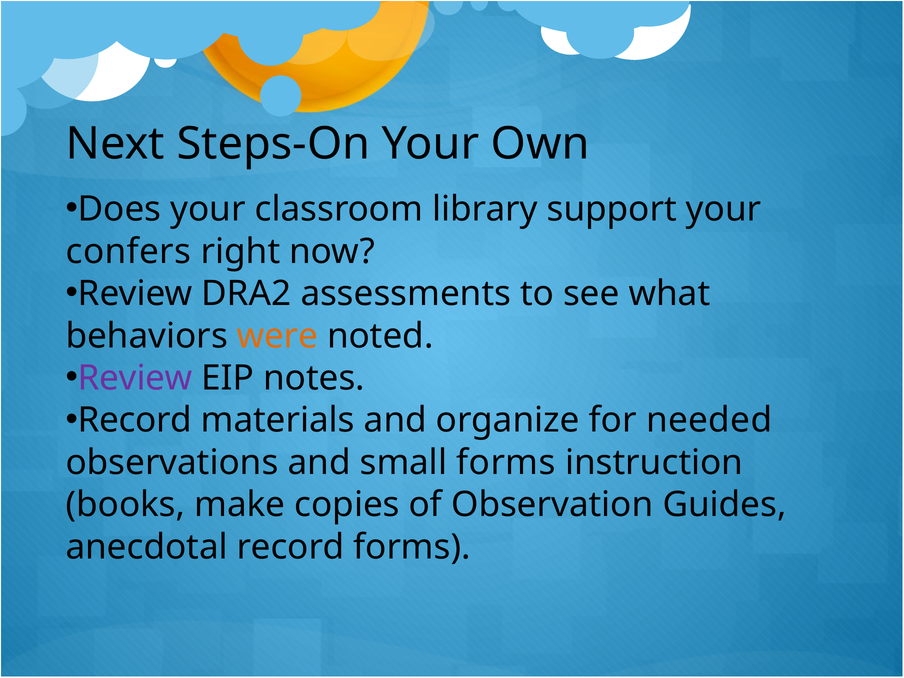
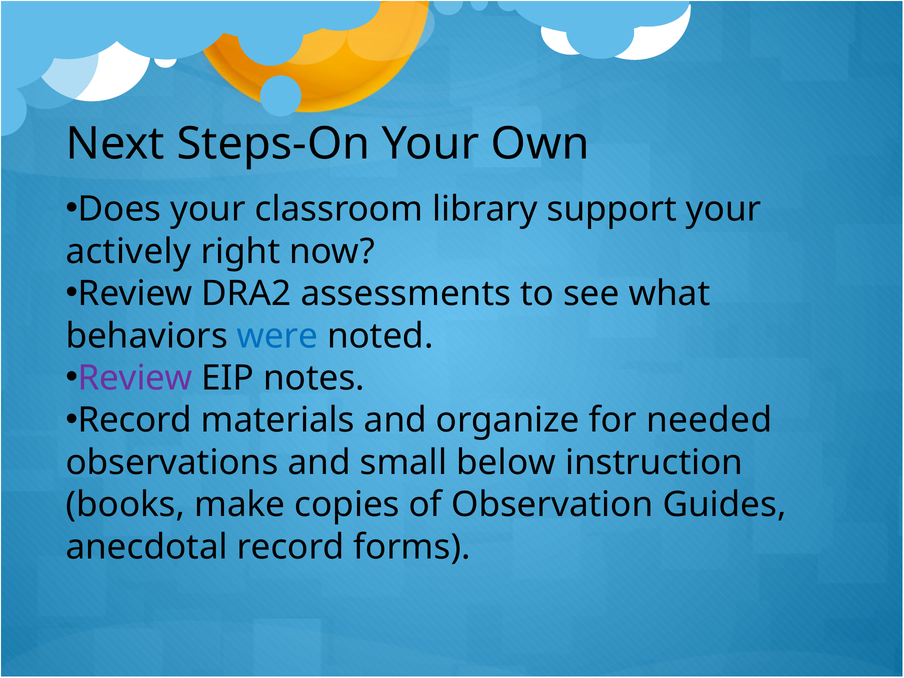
confers: confers -> actively
were colour: orange -> blue
small forms: forms -> below
